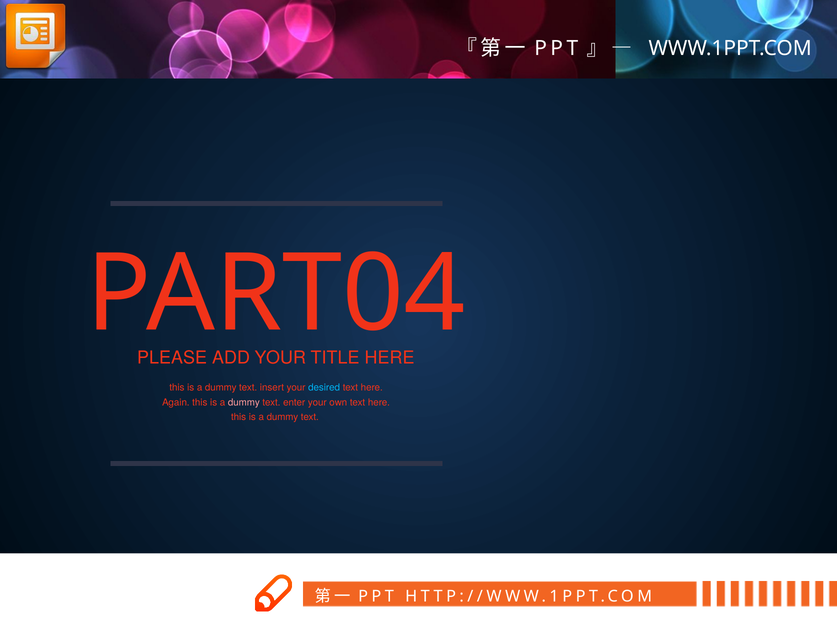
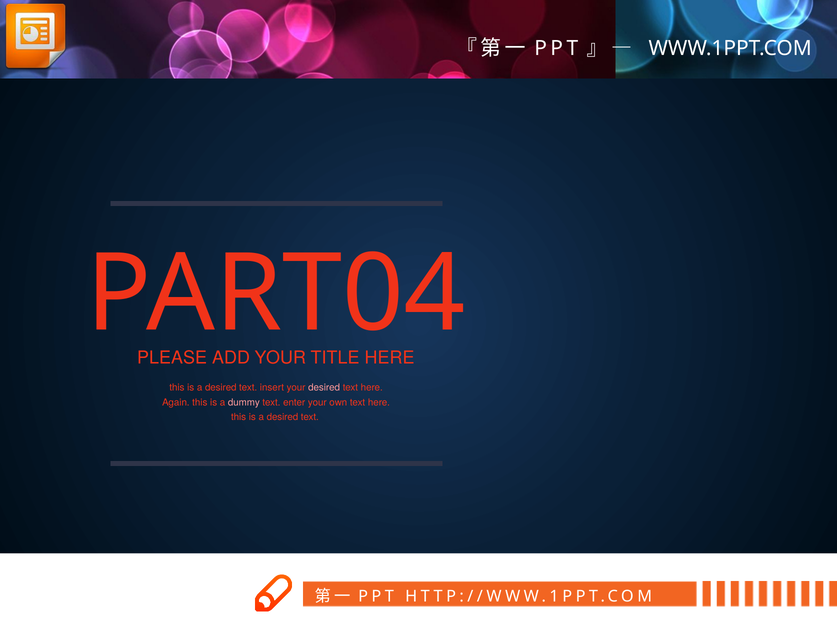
dummy at (221, 388): dummy -> desired
desired at (324, 388) colour: light blue -> pink
dummy at (282, 417): dummy -> desired
